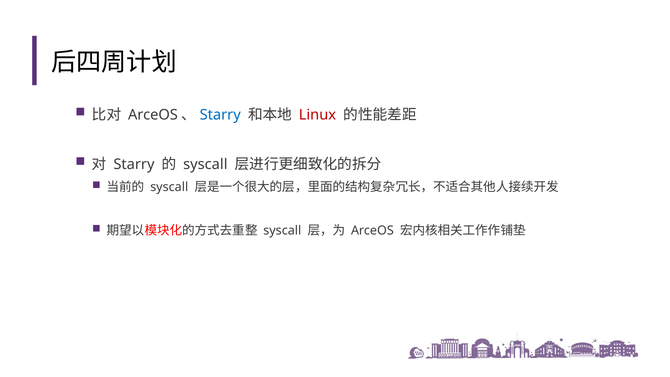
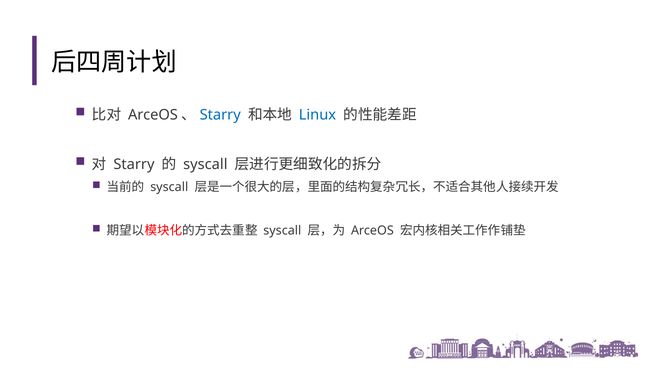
Linux colour: red -> blue
